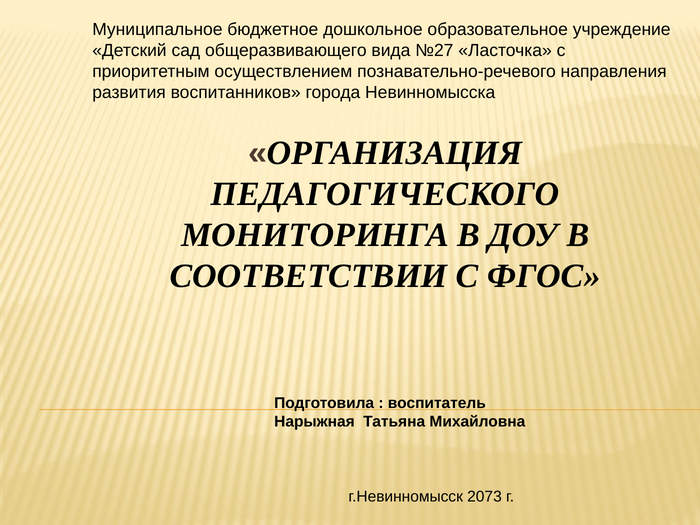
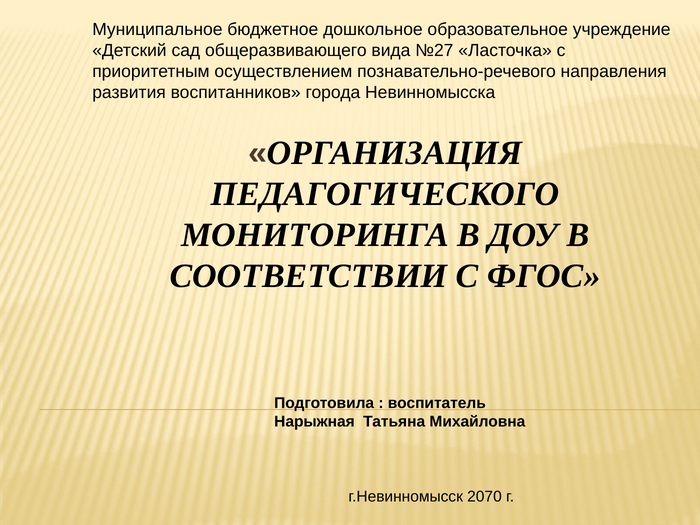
2073: 2073 -> 2070
